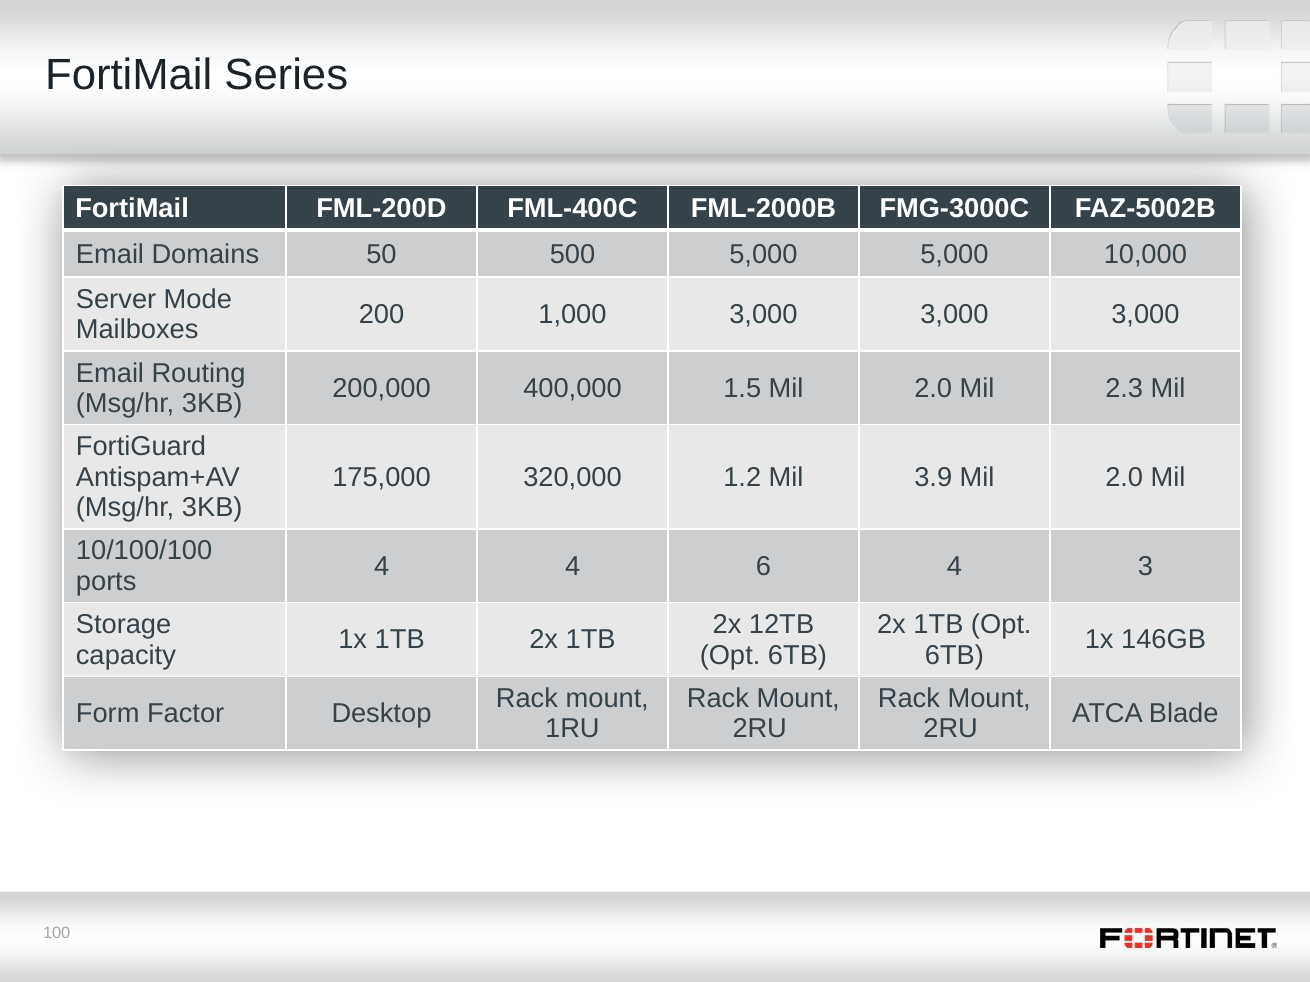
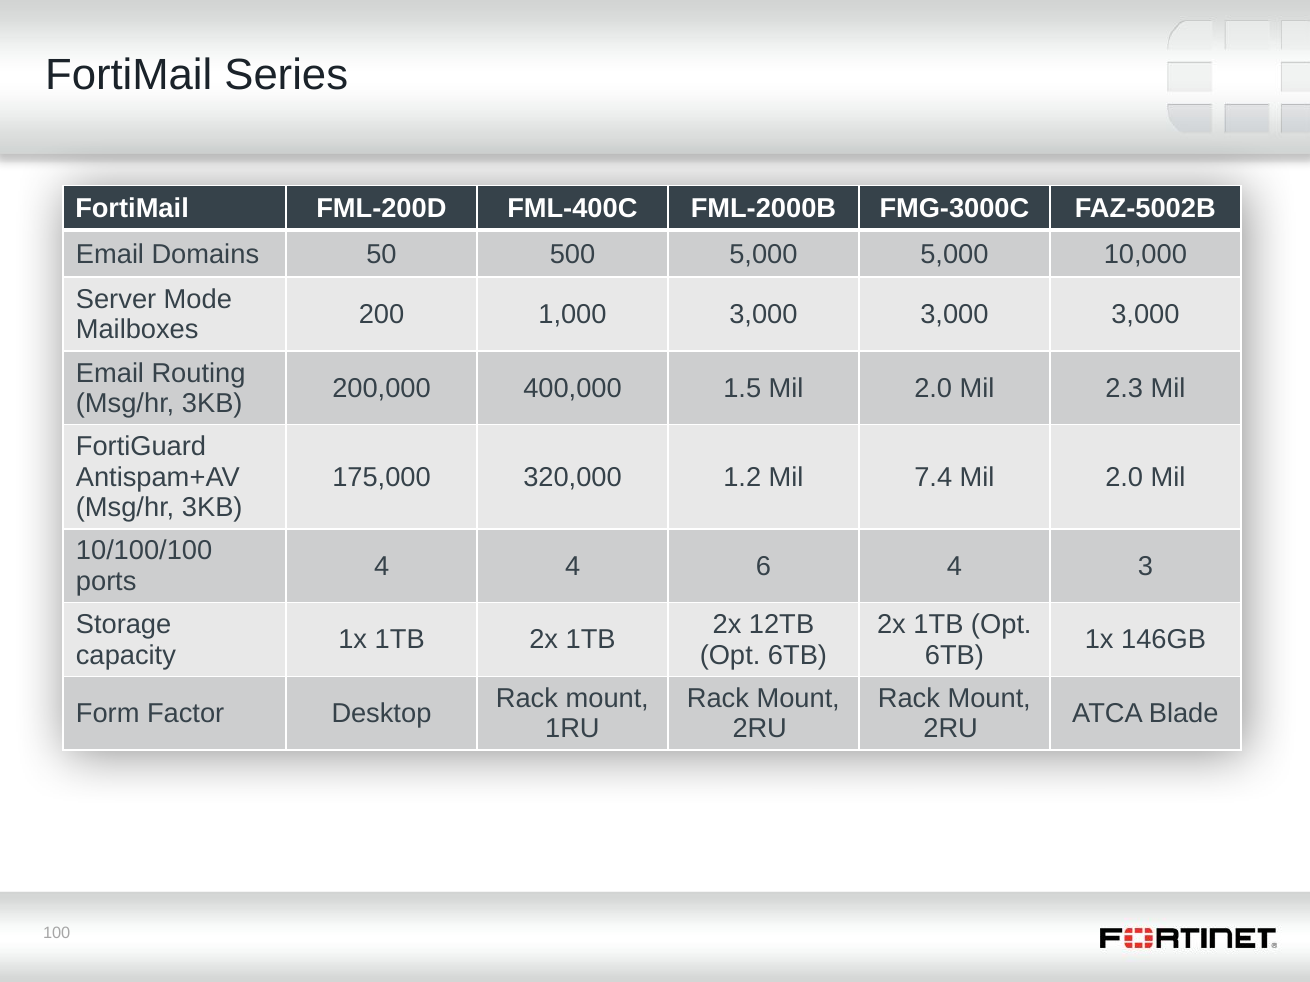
3.9: 3.9 -> 7.4
